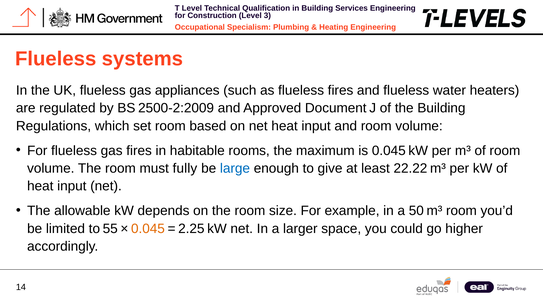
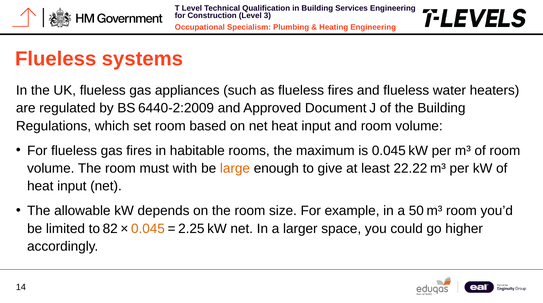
2500‑2:2009: 2500‑2:2009 -> 6440‑2:2009
fully: fully -> with
large colour: blue -> orange
55: 55 -> 82
